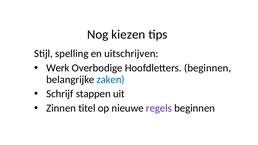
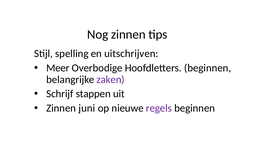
Nog kiezen: kiezen -> zinnen
Werk: Werk -> Meer
zaken colour: blue -> purple
titel: titel -> juni
